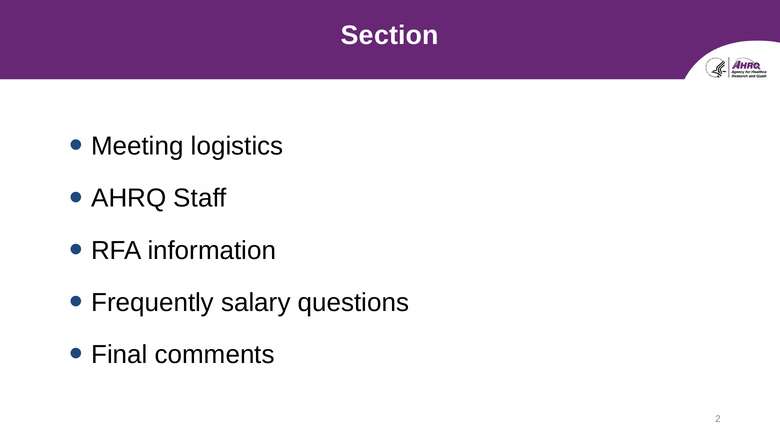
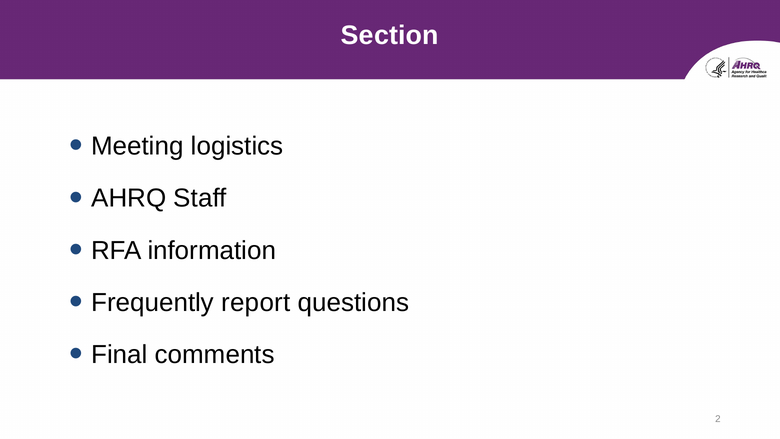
salary: salary -> report
